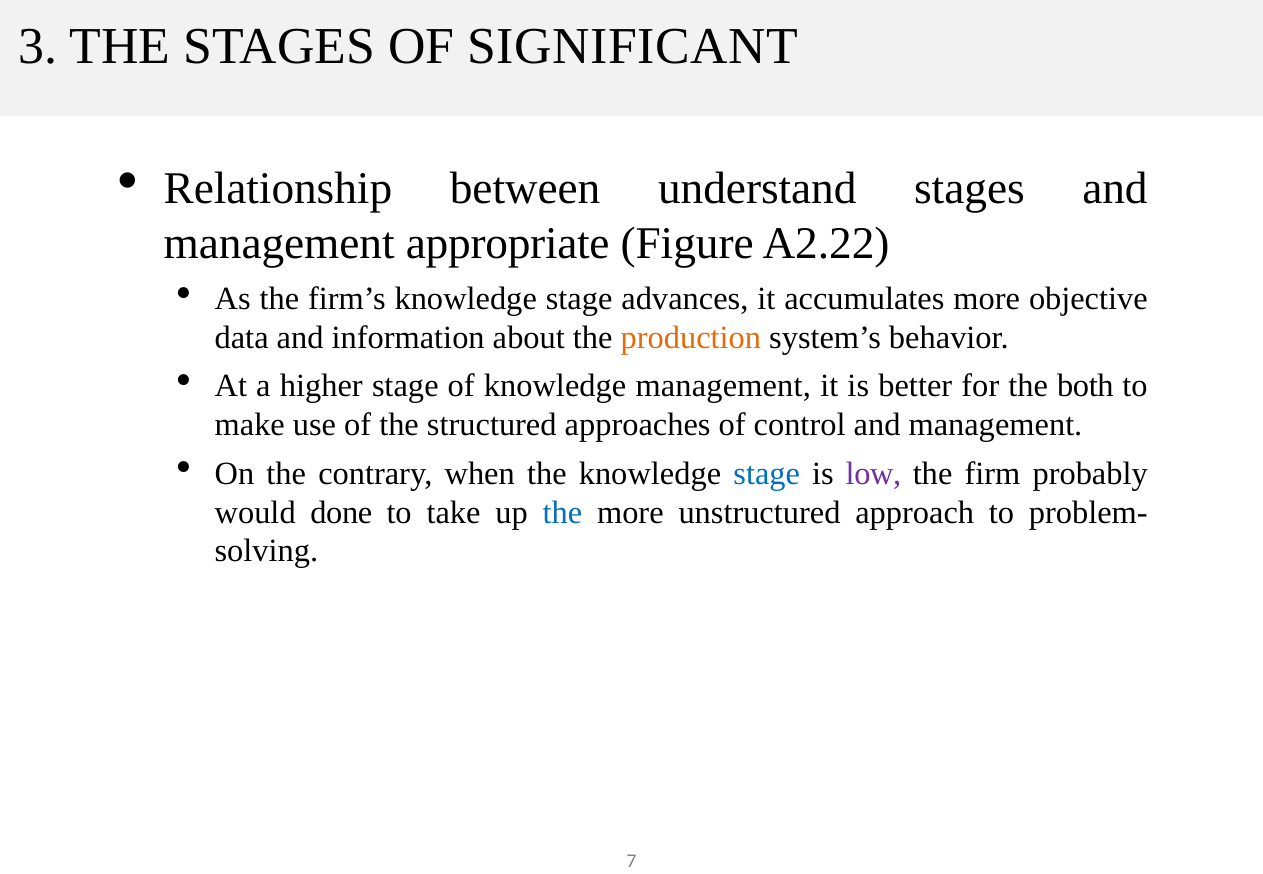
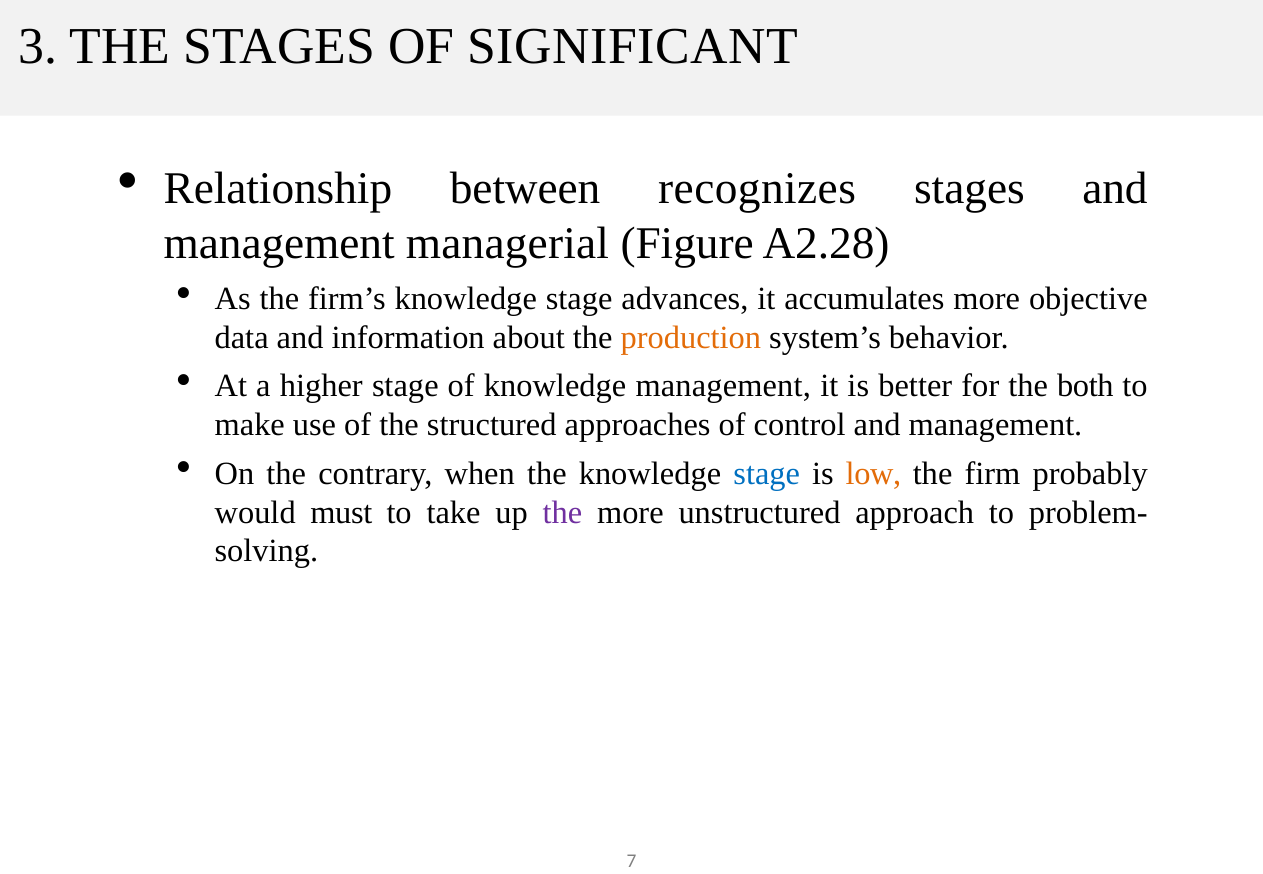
understand: understand -> recognizes
appropriate: appropriate -> managerial
A2.22: A2.22 -> A2.28
low colour: purple -> orange
done: done -> must
the at (562, 513) colour: blue -> purple
